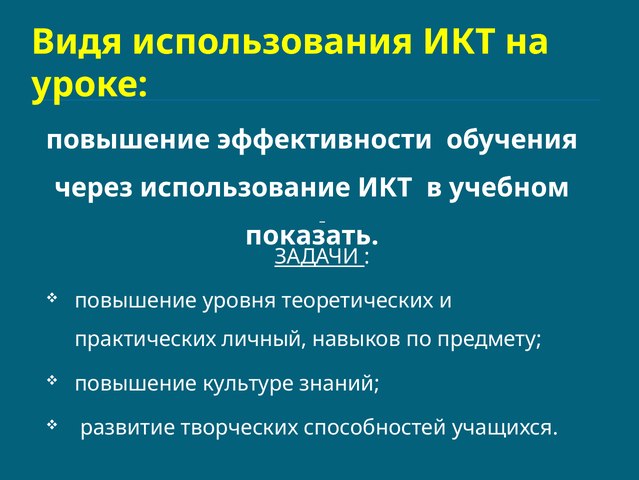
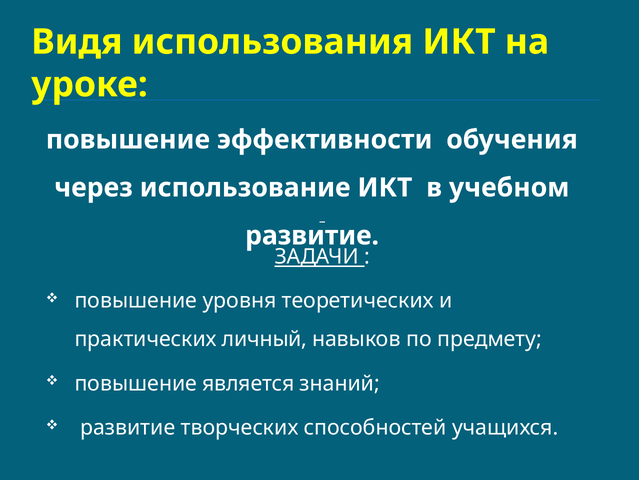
показать at (312, 235): показать -> развитие
культуре: культуре -> является
